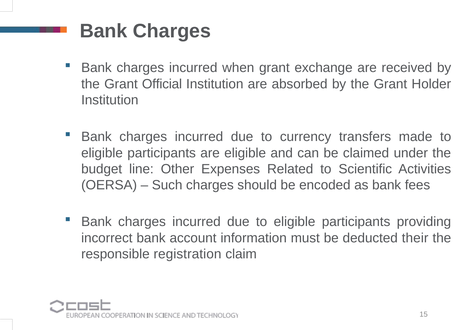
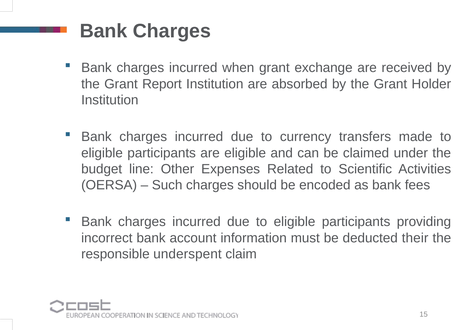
Official: Official -> Report
registration: registration -> underspent
